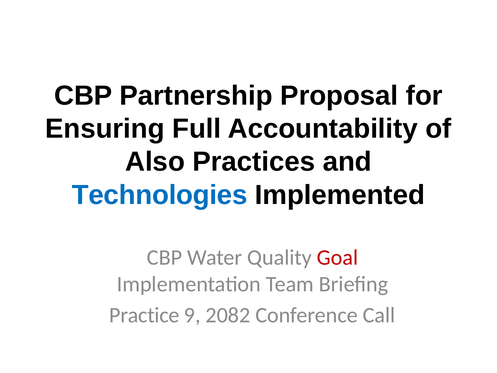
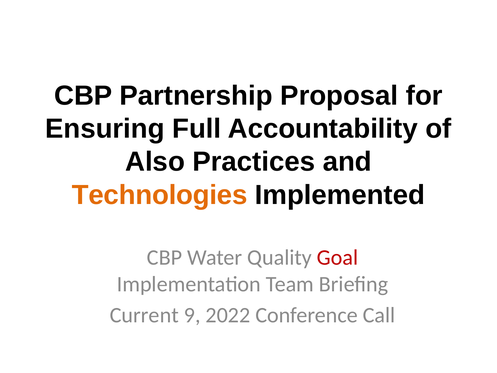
Technologies colour: blue -> orange
Practice: Practice -> Current
2082: 2082 -> 2022
